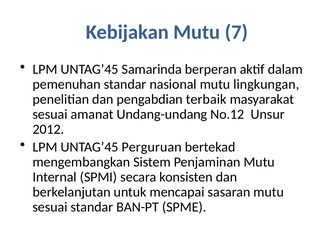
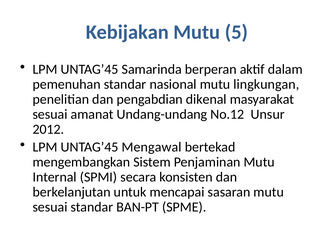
7: 7 -> 5
terbaik: terbaik -> dikenal
Perguruan: Perguruan -> Mengawal
